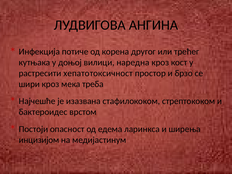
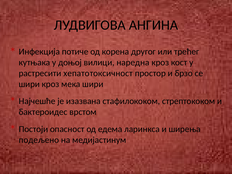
мека треба: треба -> шири
инцизијом: инцизијом -> подељено
